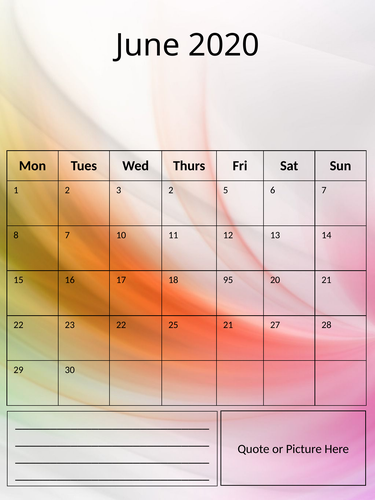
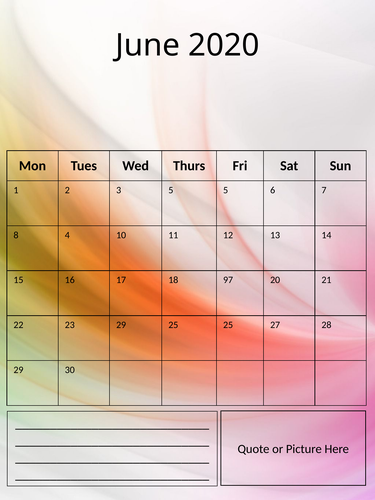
3 2: 2 -> 5
8 7: 7 -> 4
95: 95 -> 97
23 22: 22 -> 29
25 21: 21 -> 25
